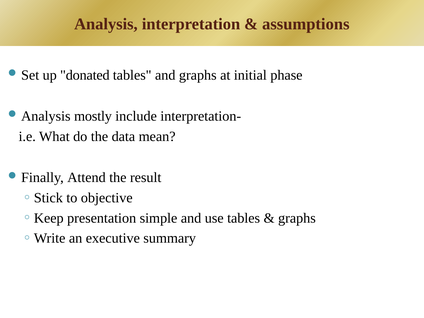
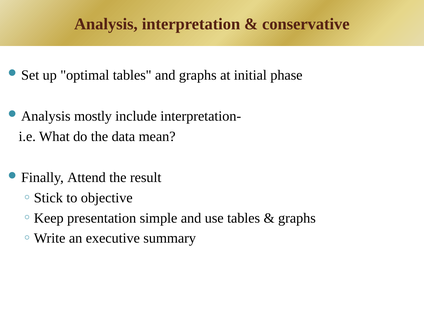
assumptions: assumptions -> conservative
donated: donated -> optimal
